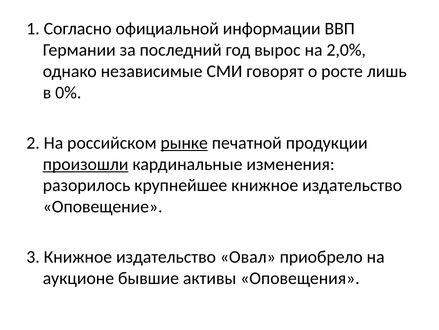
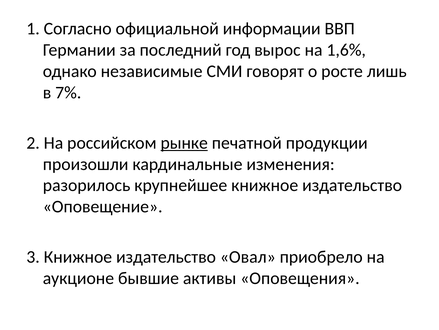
2,0%: 2,0% -> 1,6%
0%: 0% -> 7%
произошли underline: present -> none
